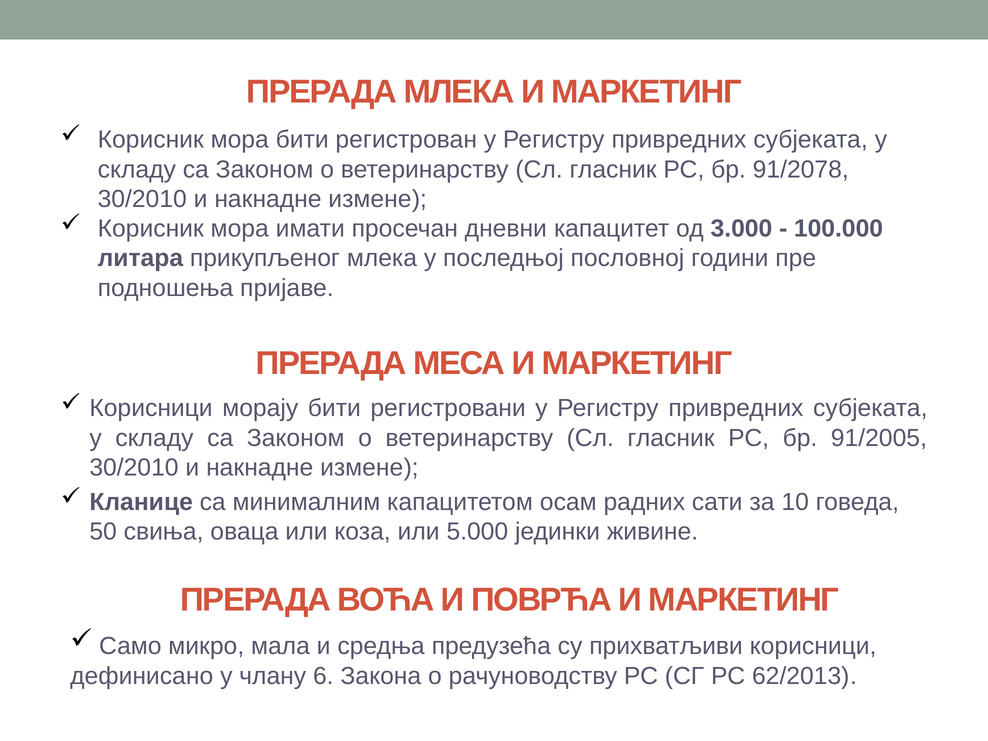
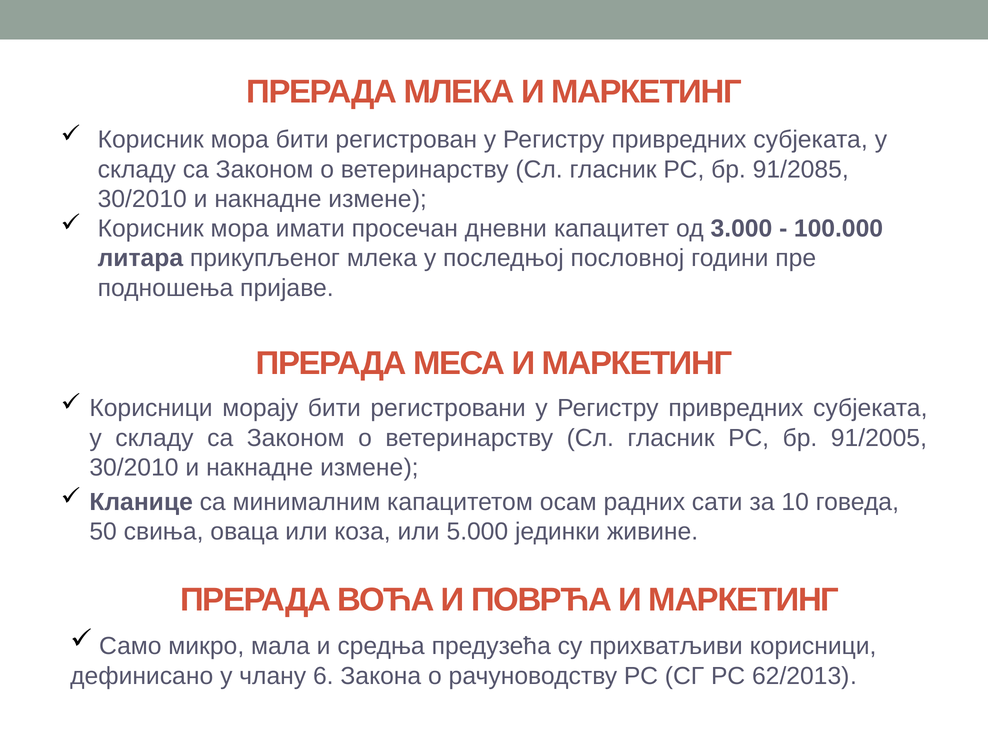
91/2078: 91/2078 -> 91/2085
